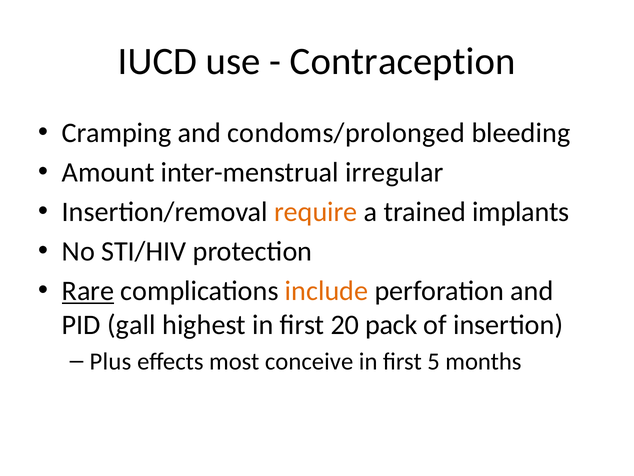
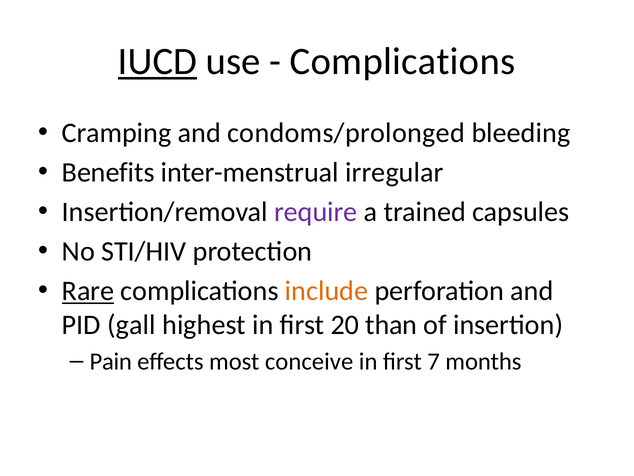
IUCD underline: none -> present
Contraception at (403, 61): Contraception -> Complications
Amount: Amount -> Benefits
require colour: orange -> purple
implants: implants -> capsules
pack: pack -> than
Plus: Plus -> Pain
5: 5 -> 7
